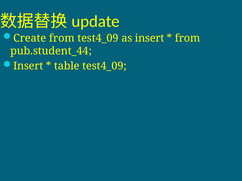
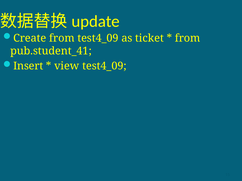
as insert: insert -> ticket
pub.student_44: pub.student_44 -> pub.student_41
table: table -> view
